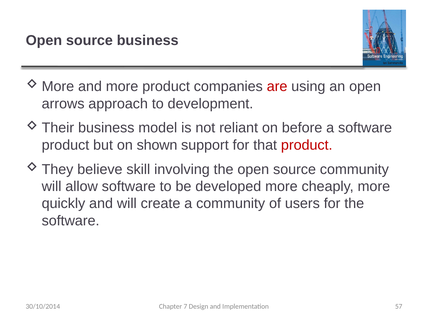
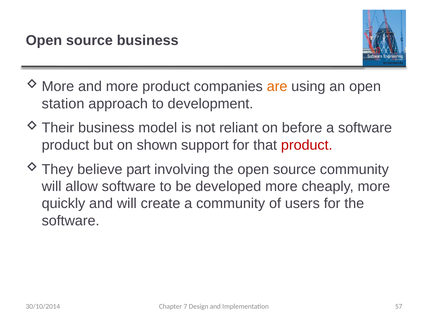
are colour: red -> orange
arrows: arrows -> station
skill: skill -> part
